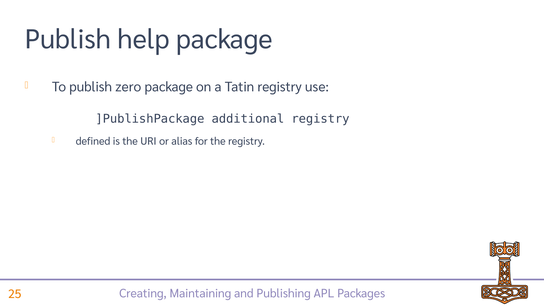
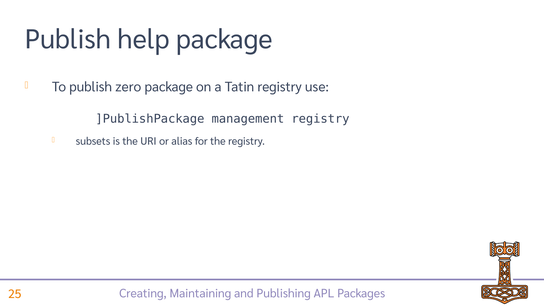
additional: additional -> management
defined: defined -> subsets
